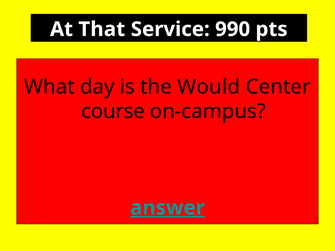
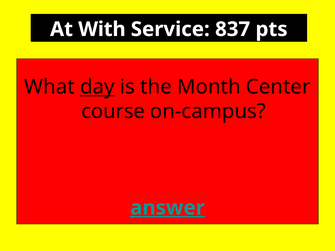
That: That -> With
990: 990 -> 837
day underline: none -> present
Would: Would -> Month
